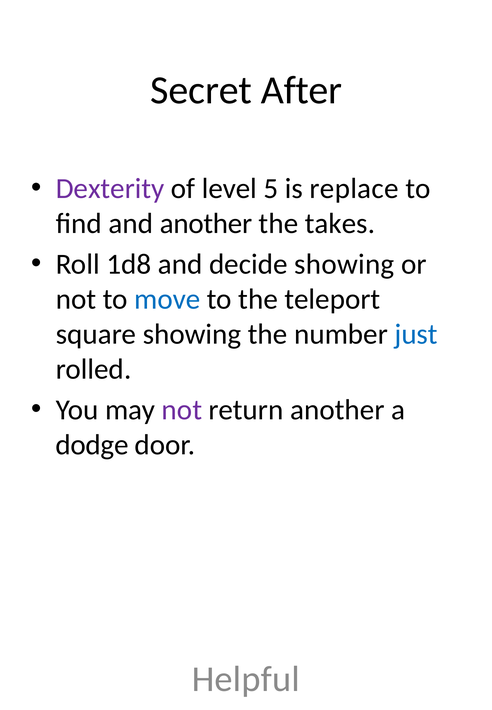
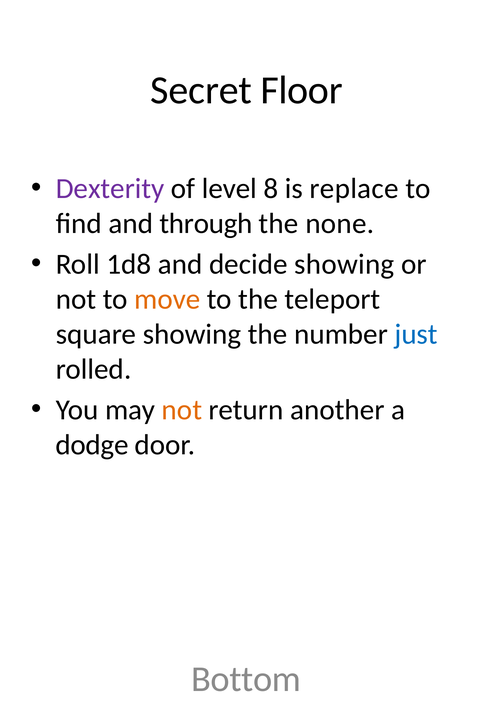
After: After -> Floor
5: 5 -> 8
and another: another -> through
takes: takes -> none
move colour: blue -> orange
not at (182, 410) colour: purple -> orange
Helpful: Helpful -> Bottom
